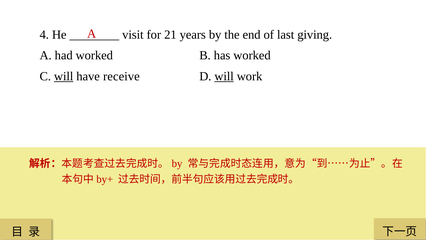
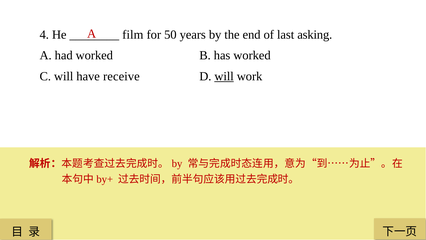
visit: visit -> film
21: 21 -> 50
giving: giving -> asking
will at (64, 76) underline: present -> none
